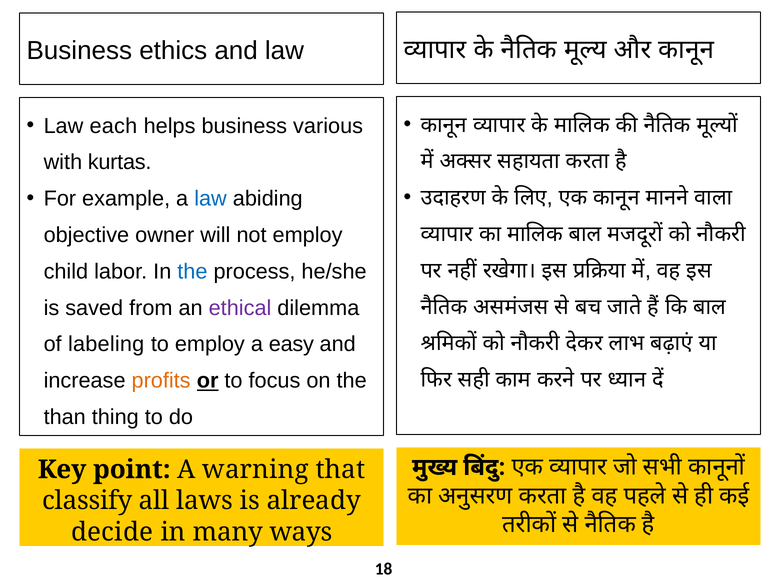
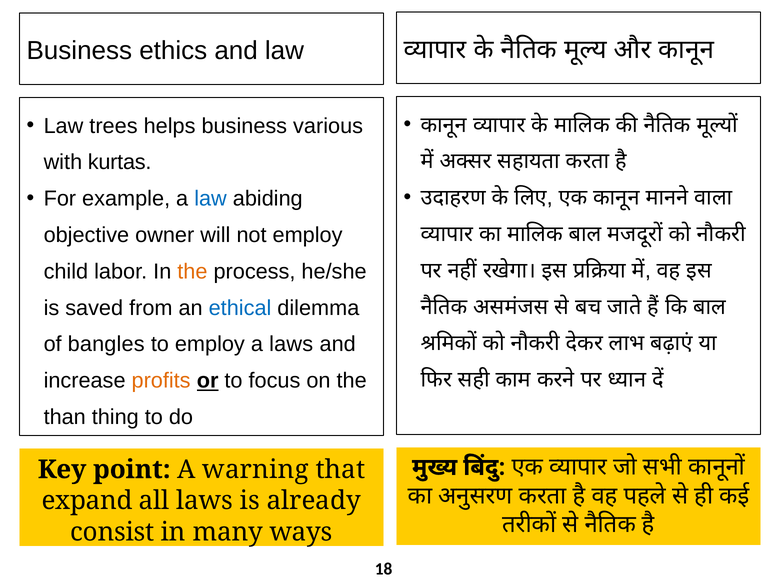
each: each -> trees
the at (192, 271) colour: blue -> orange
ethical colour: purple -> blue
labeling: labeling -> bangles
a easy: easy -> laws
classify: classify -> expand
decide: decide -> consist
